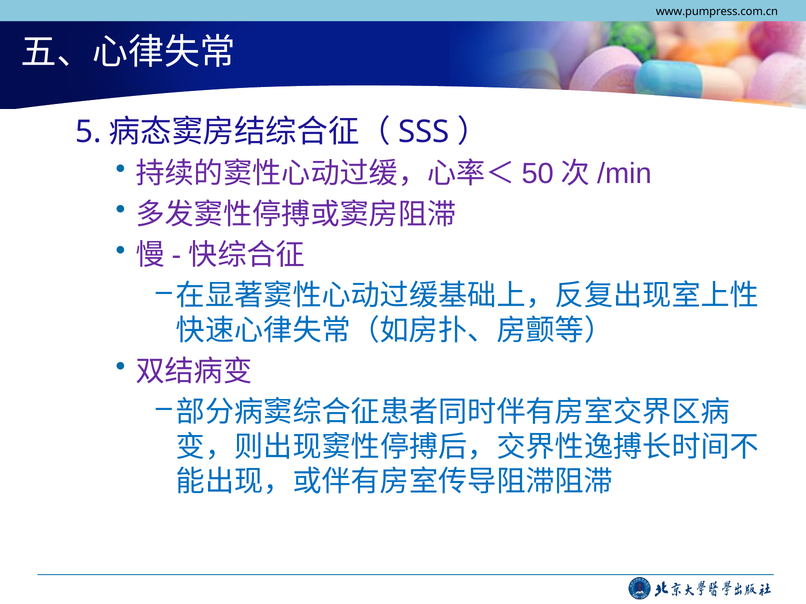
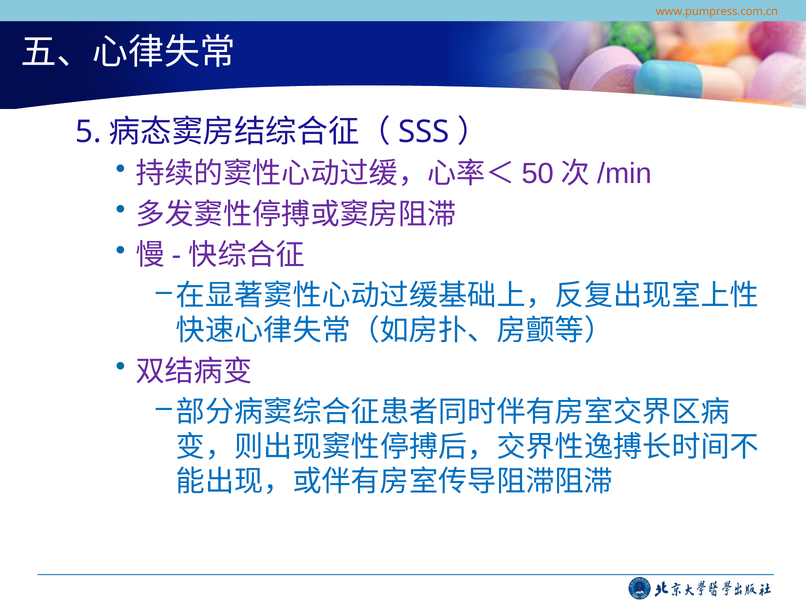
www.pumpress.com.cn colour: black -> orange
